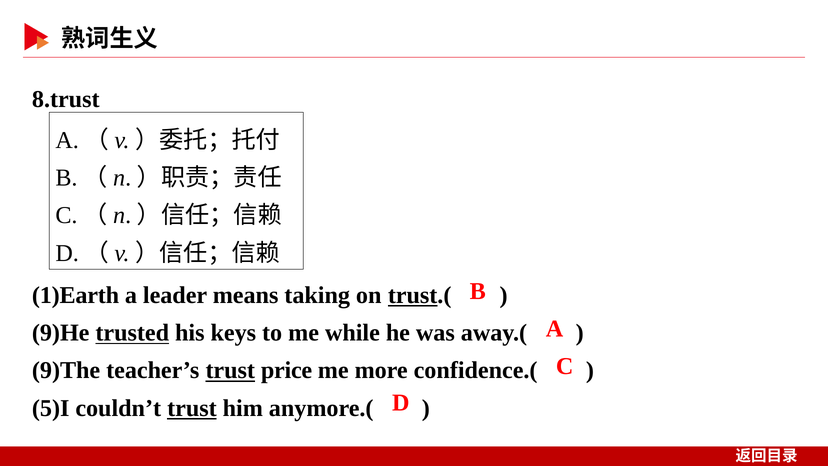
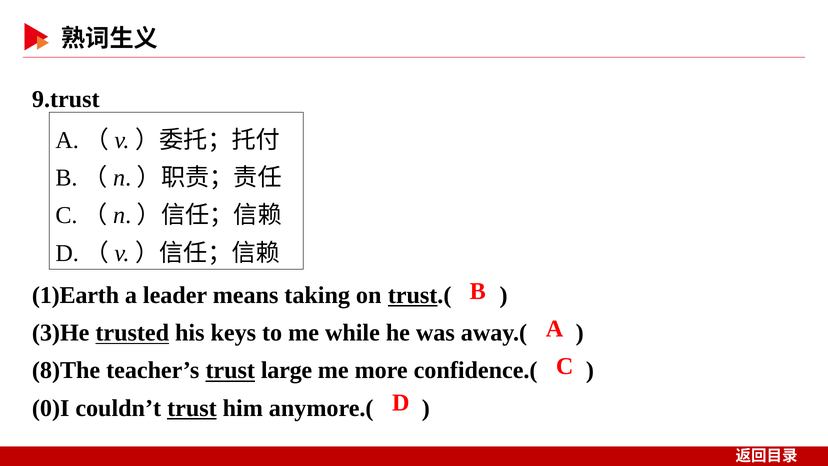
8.trust: 8.trust -> 9.trust
9)He: 9)He -> 3)He
9)The: 9)The -> 8)The
price: price -> large
5)I: 5)I -> 0)I
